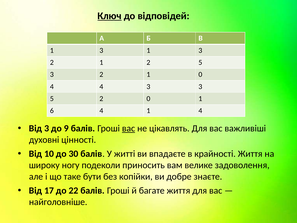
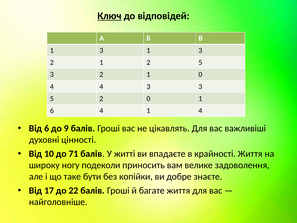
Від 3: 3 -> 6
вас at (129, 128) underline: present -> none
30: 30 -> 71
